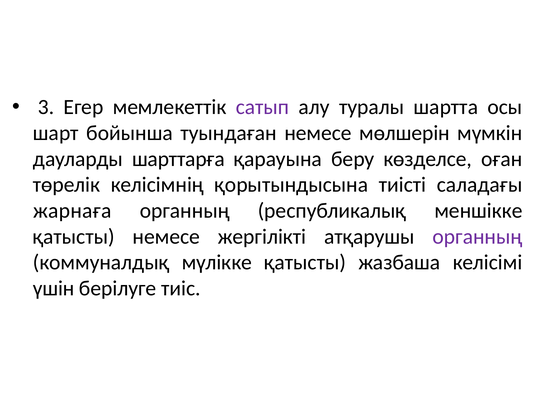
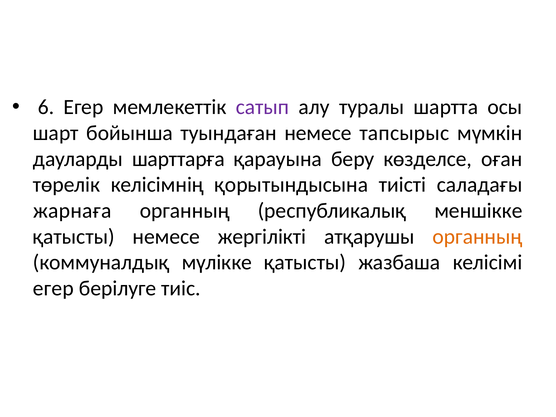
3: 3 -> 6
мөлшерін: мөлшерін -> тапсырыс
органның at (478, 237) colour: purple -> orange
үшiн at (54, 288): үшiн -> егер
